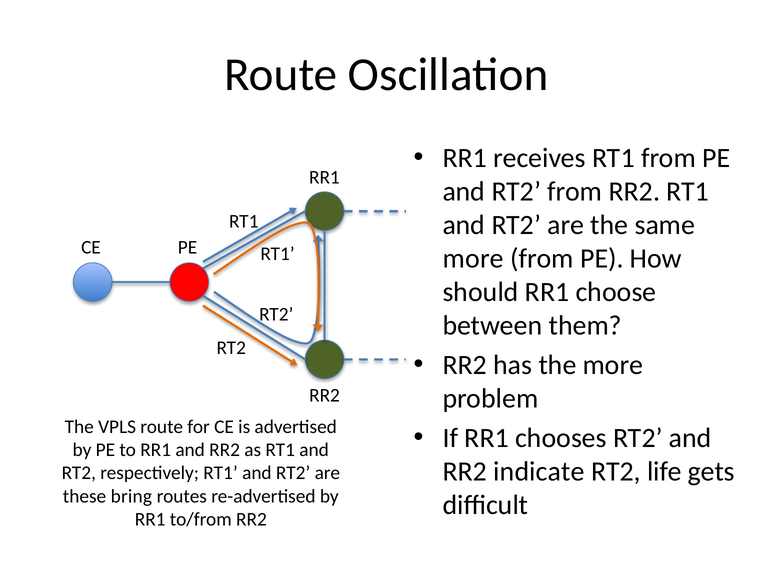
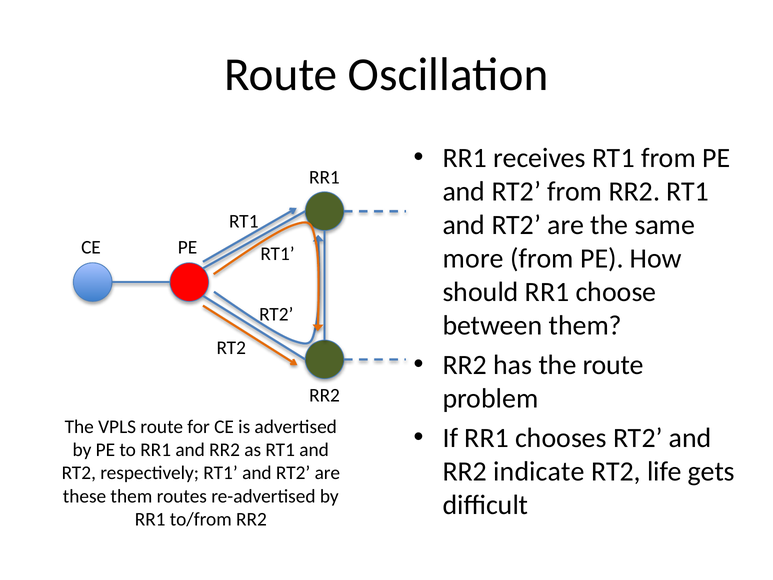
the more: more -> route
these bring: bring -> them
